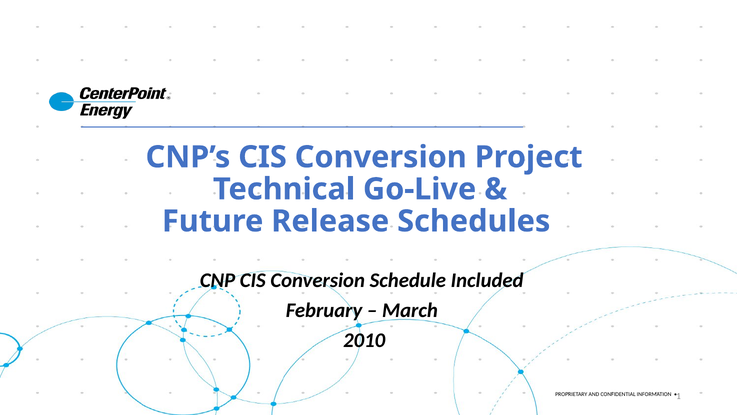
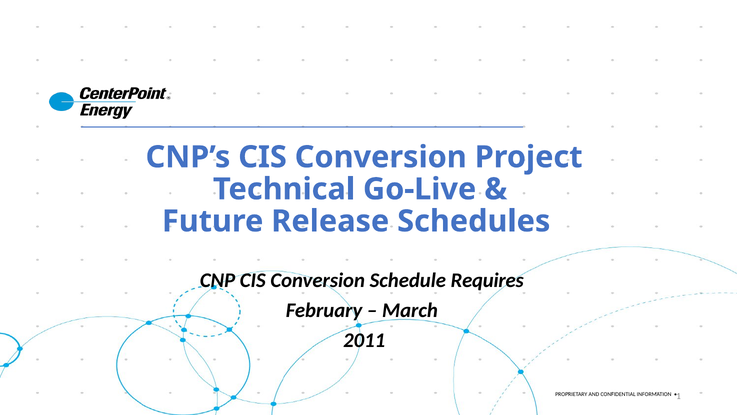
Included: Included -> Requires
2010: 2010 -> 2011
